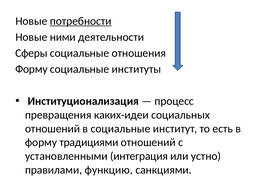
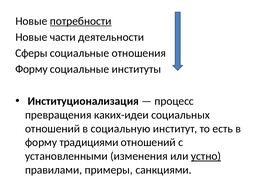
ними: ними -> части
в социальные: социальные -> социальную
интеграция: интеграция -> изменения
устно underline: none -> present
функцию: функцию -> примеры
